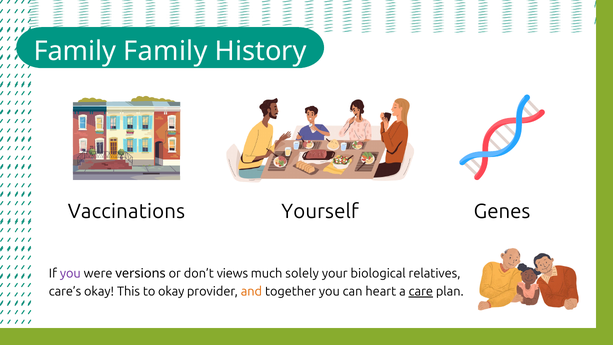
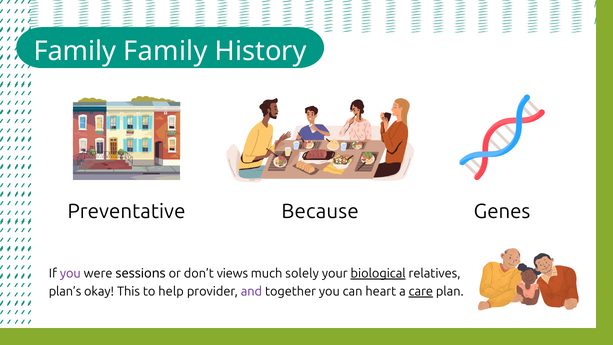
Vaccinations: Vaccinations -> Preventative
Yourself: Yourself -> Because
versions: versions -> sessions
biological underline: none -> present
care’s: care’s -> plan’s
to okay: okay -> help
and colour: orange -> purple
